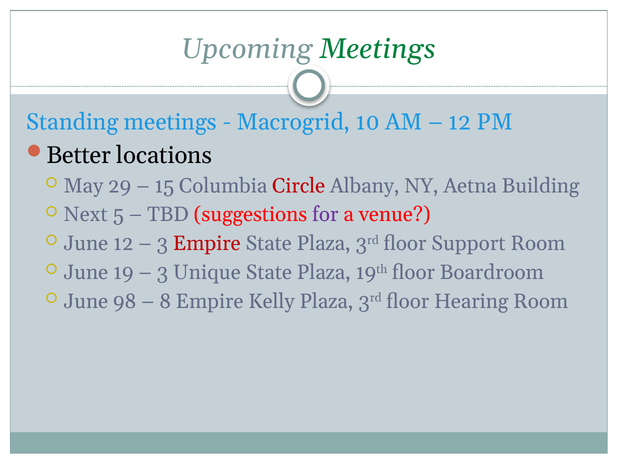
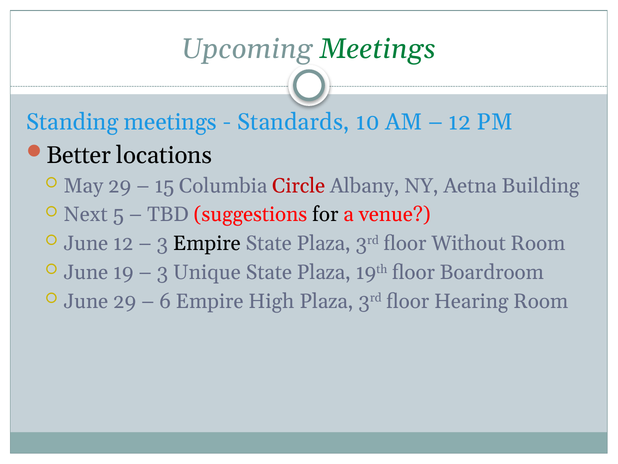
Macrogrid: Macrogrid -> Standards
for colour: purple -> black
Empire at (207, 243) colour: red -> black
Support: Support -> Without
June 98: 98 -> 29
8: 8 -> 6
Kelly: Kelly -> High
